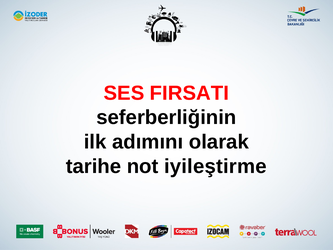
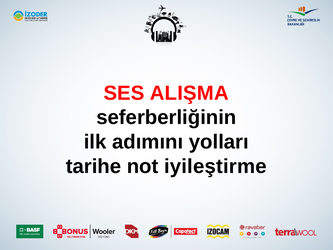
FIRSATI: FIRSATI -> ALIŞMA
olarak: olarak -> yolları
